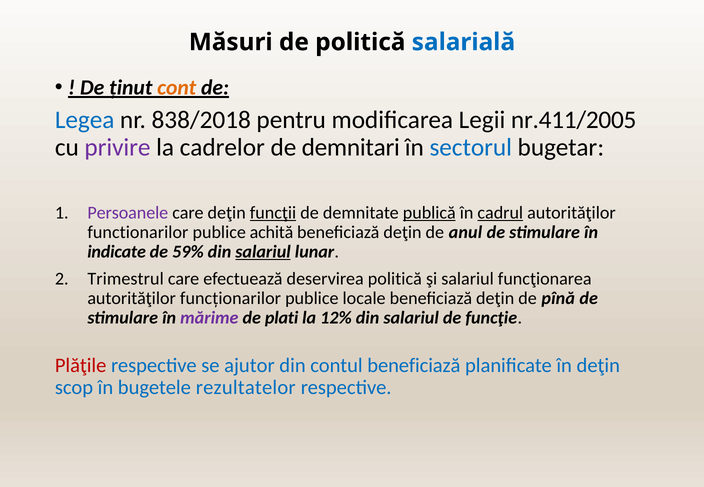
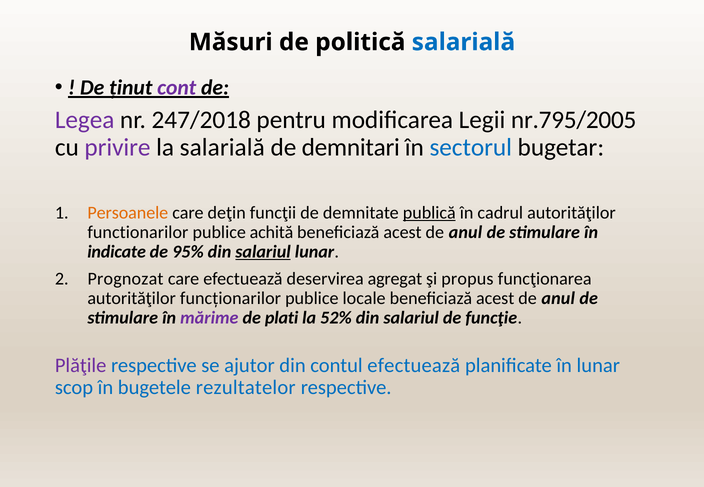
cont colour: orange -> purple
Legea colour: blue -> purple
838/2018: 838/2018 -> 247/2018
nr.411/2005: nr.411/2005 -> nr.795/2005
la cadrelor: cadrelor -> salarială
Persoanele colour: purple -> orange
funcţii underline: present -> none
cadrul underline: present -> none
deţin at (403, 232): deţin -> acest
59%: 59% -> 95%
Trimestrul: Trimestrul -> Prognozat
deservirea politică: politică -> agregat
şi salariul: salariul -> propus
locale beneficiază deţin: deţin -> acest
pînă at (558, 298): pînă -> anul
12%: 12% -> 52%
Plăţile colour: red -> purple
contul beneficiază: beneficiază -> efectuează
în deţin: deţin -> lunar
